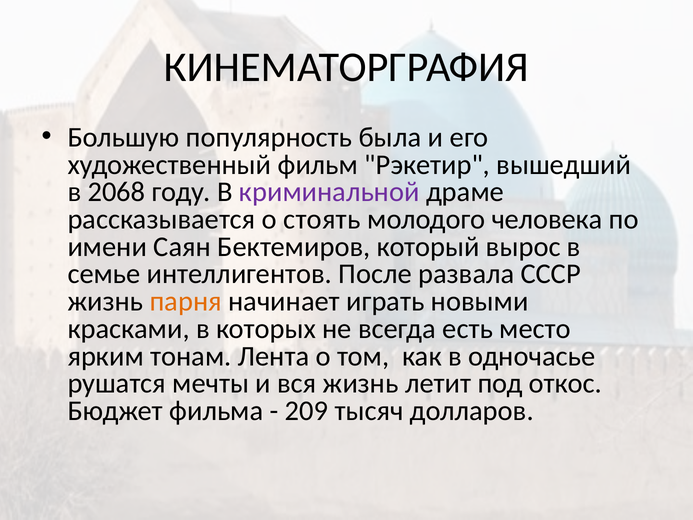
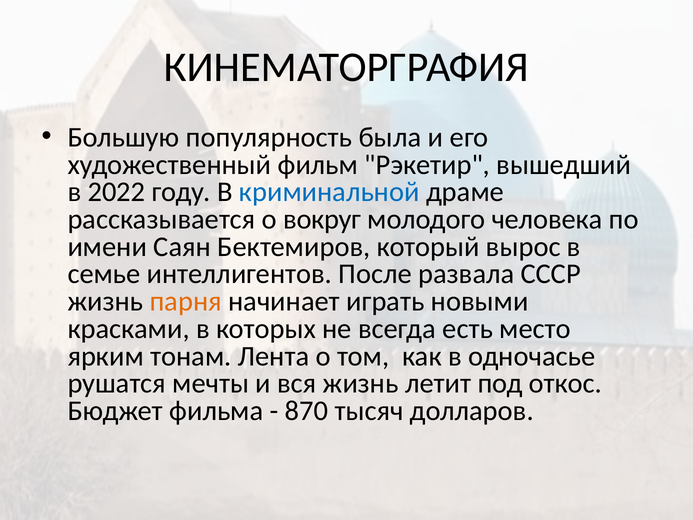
2068: 2068 -> 2022
криминальной colour: purple -> blue
стоять: стоять -> вокруг
209: 209 -> 870
